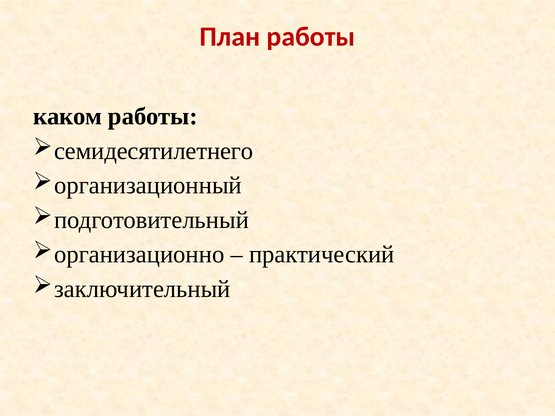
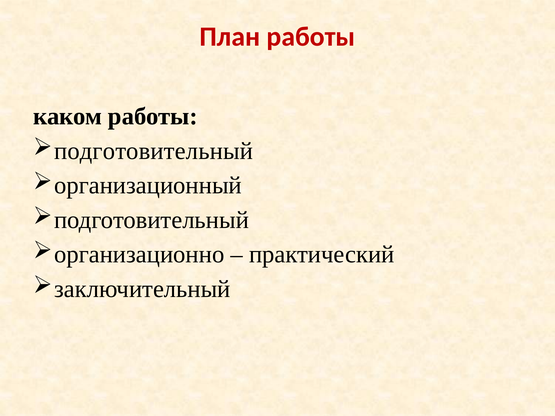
семидесятилетнего at (154, 151): семидесятилетнего -> подготовительный
